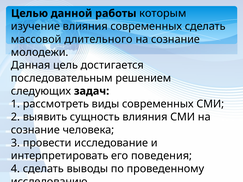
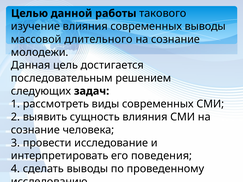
которым: которым -> такового
современных сделать: сделать -> выводы
